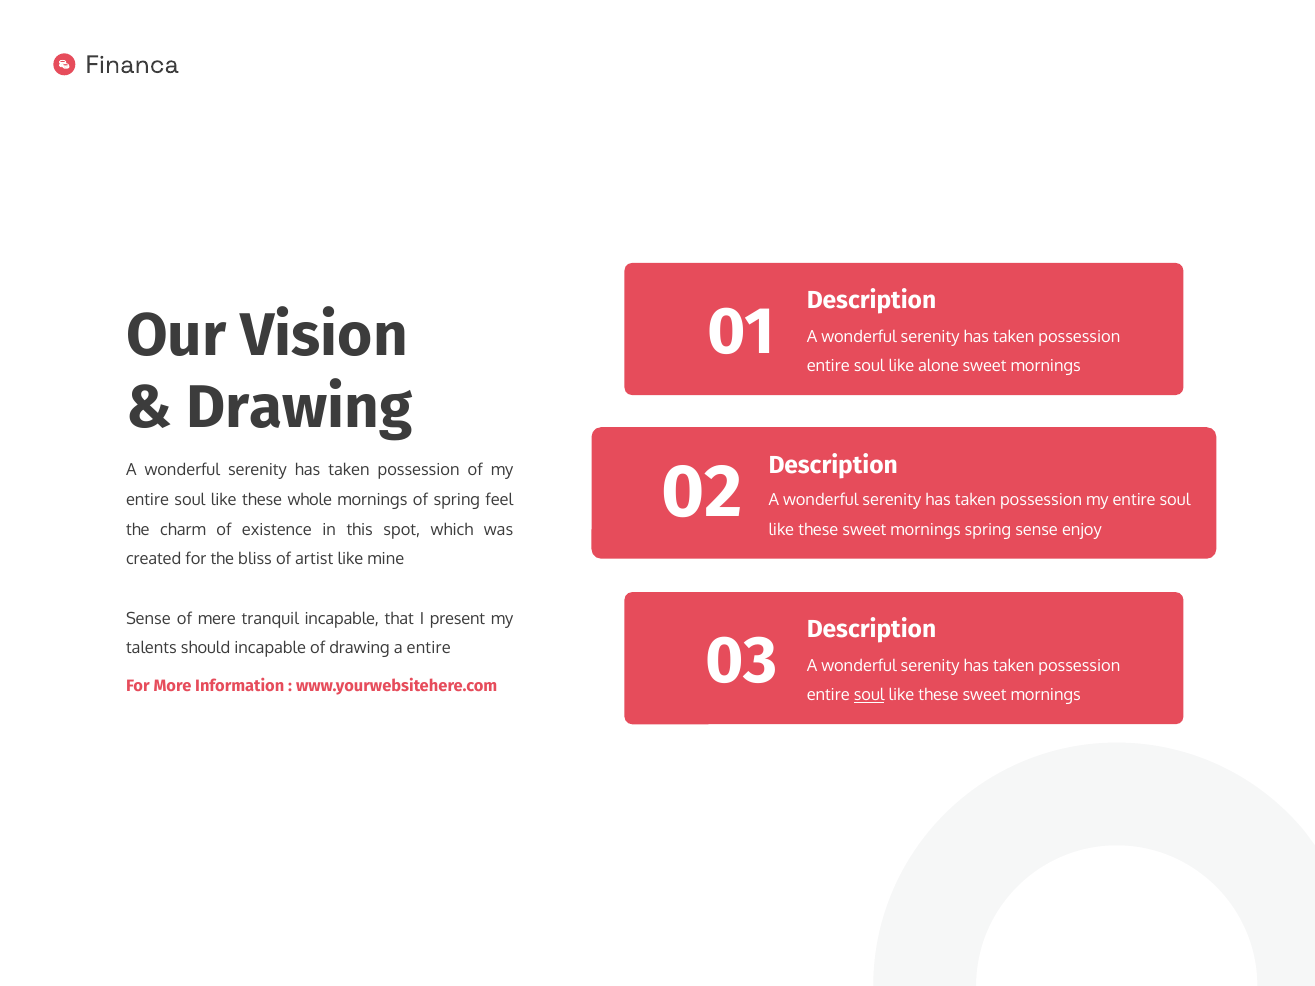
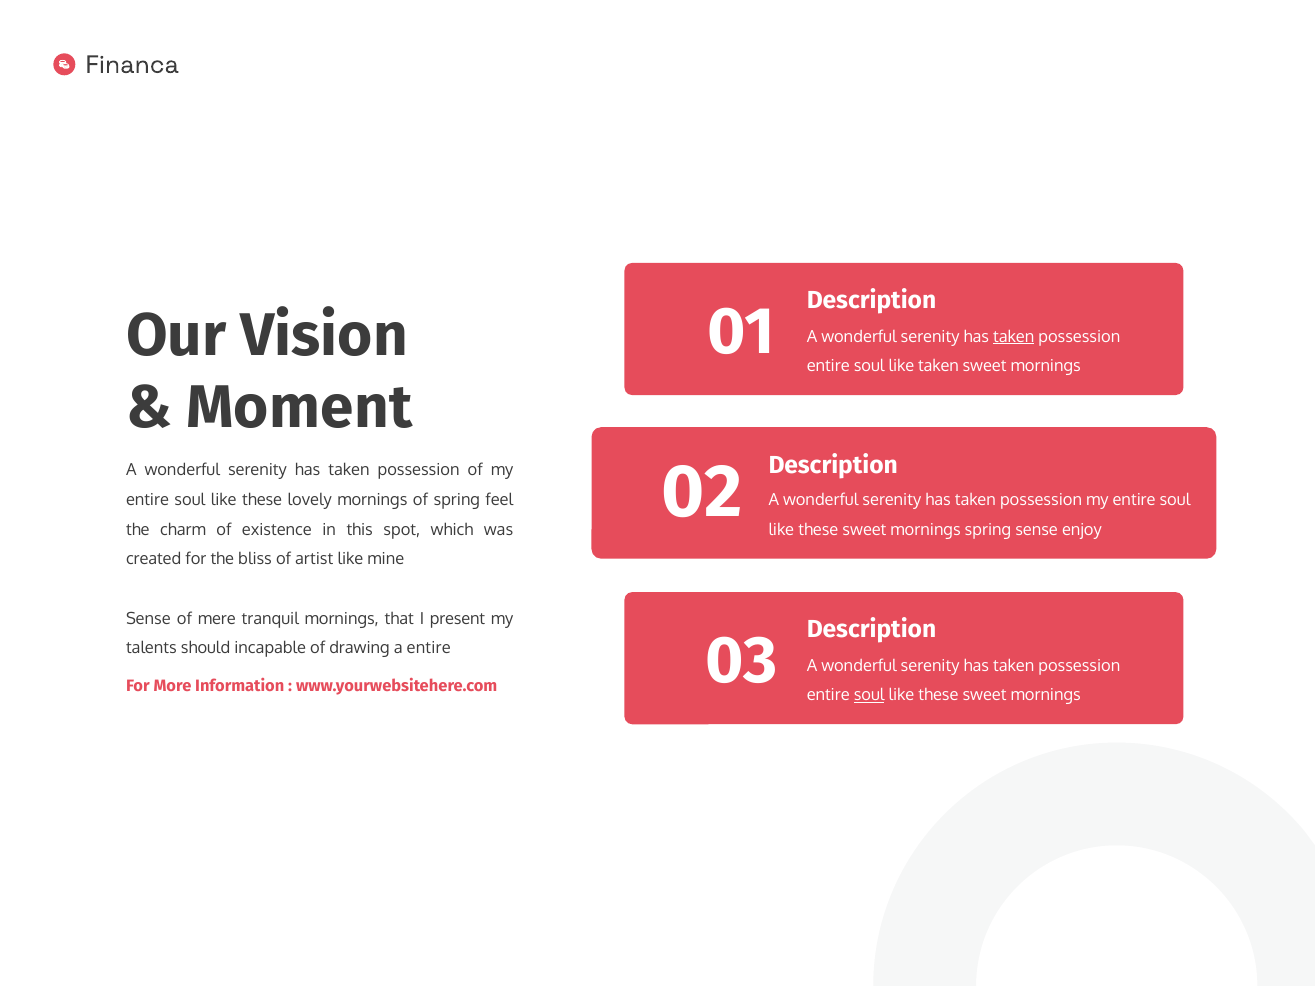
taken at (1014, 337) underline: none -> present
like alone: alone -> taken
Drawing at (299, 408): Drawing -> Moment
whole: whole -> lovely
tranquil incapable: incapable -> mornings
